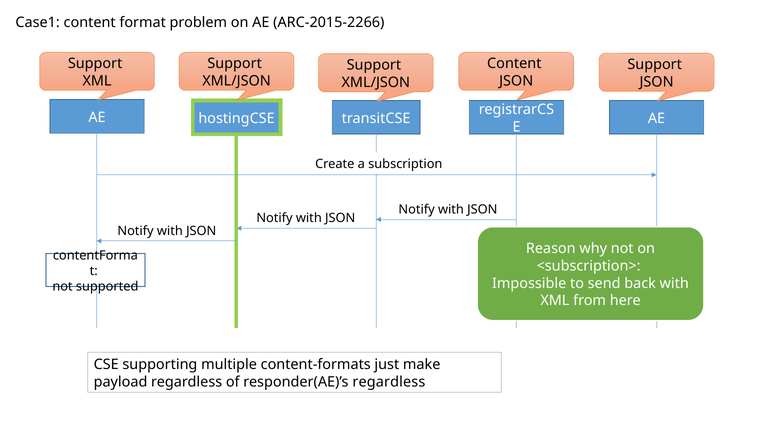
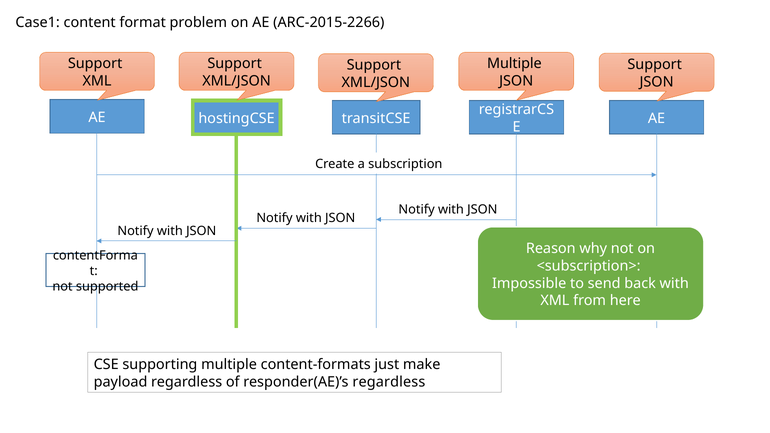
Content at (514, 64): Content -> Multiple
